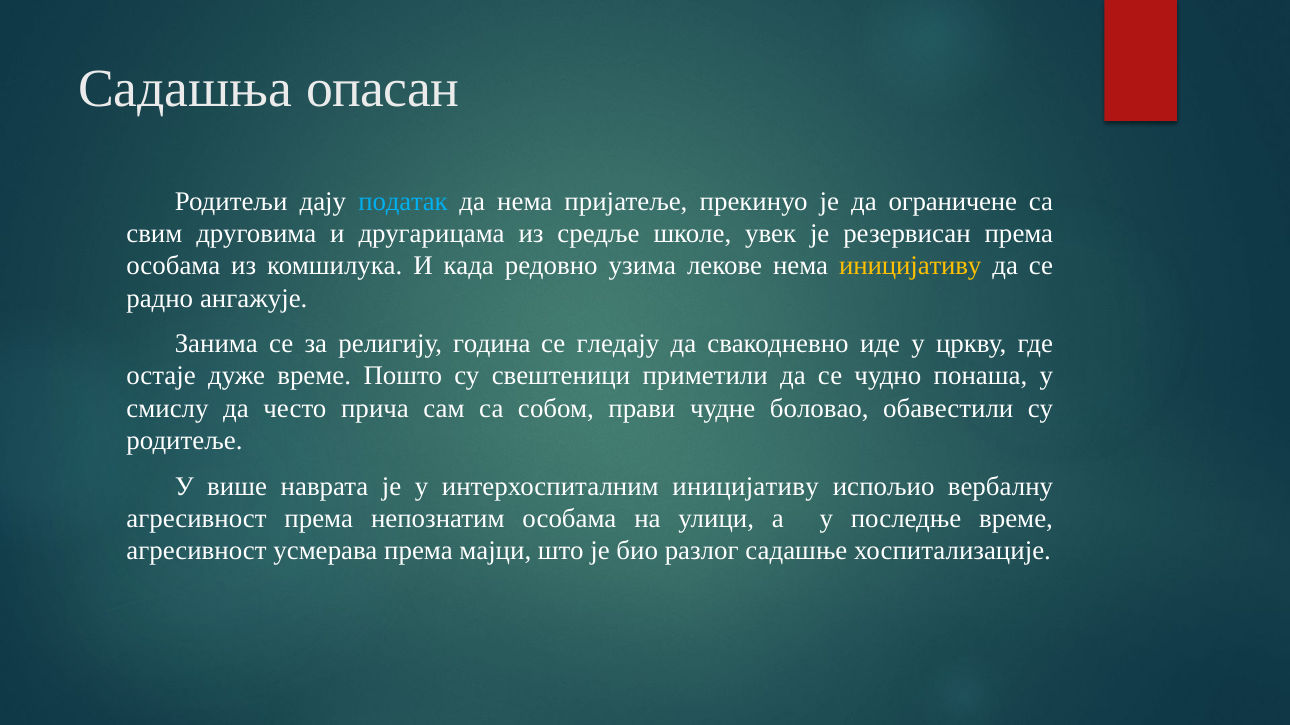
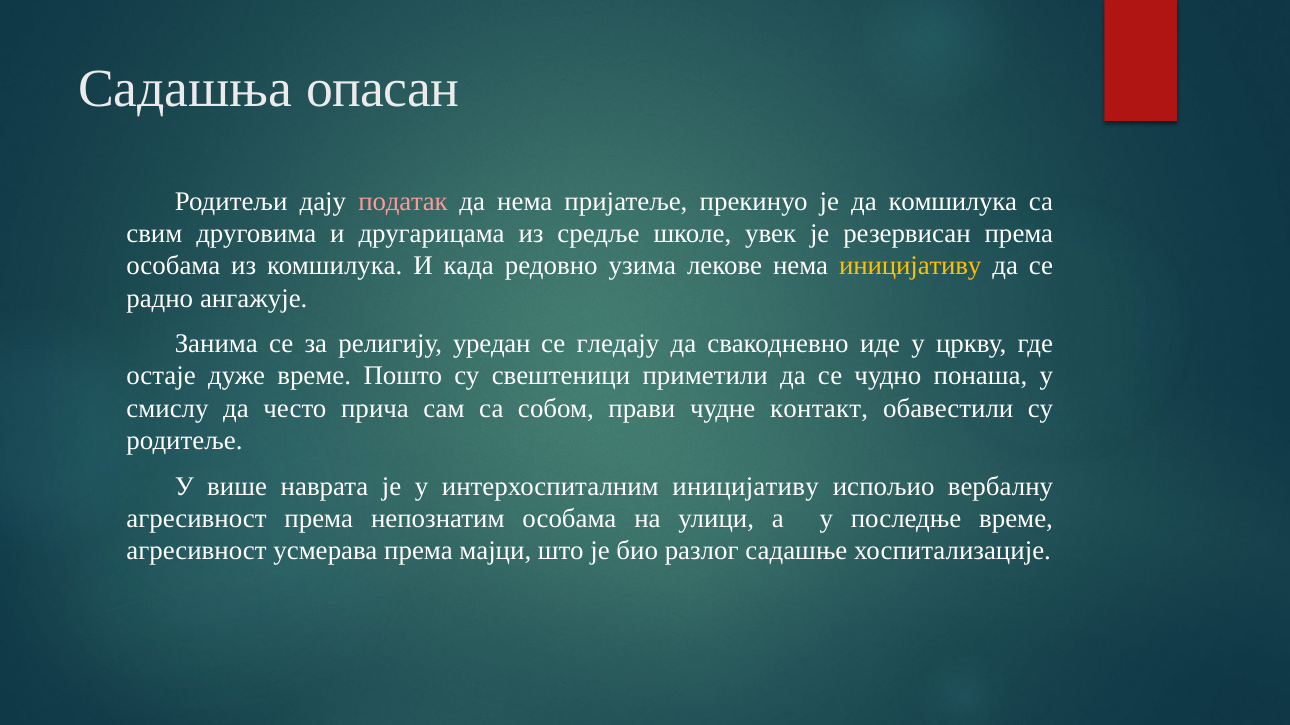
податак colour: light blue -> pink
да ограничене: ограничене -> комшилука
година: година -> уредан
боловао: боловао -> контакт
